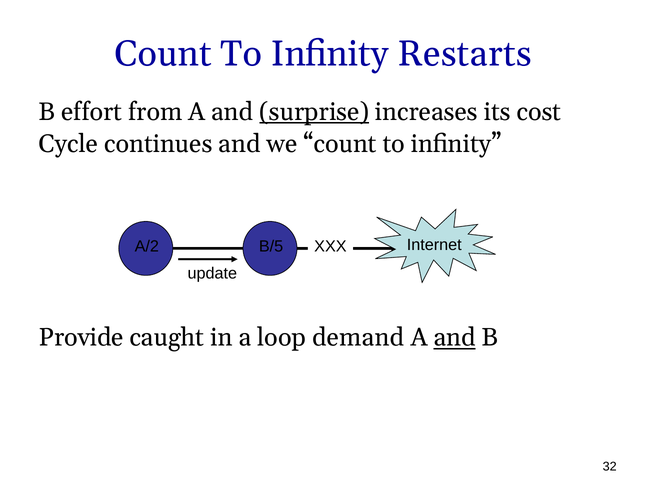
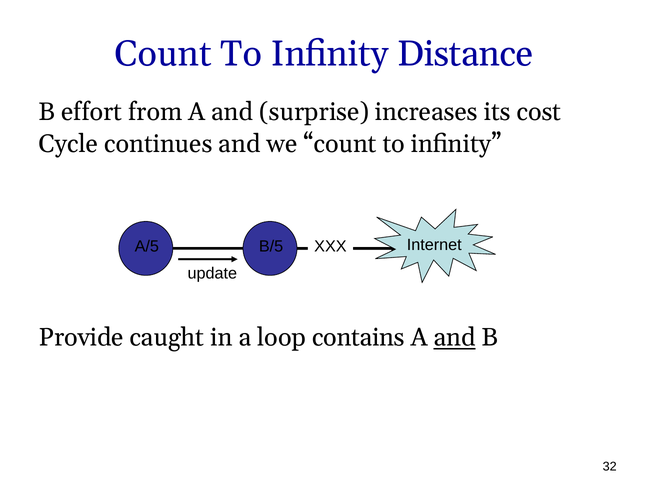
Restarts: Restarts -> Distance
surprise underline: present -> none
A/2: A/2 -> A/5
demand: demand -> contains
